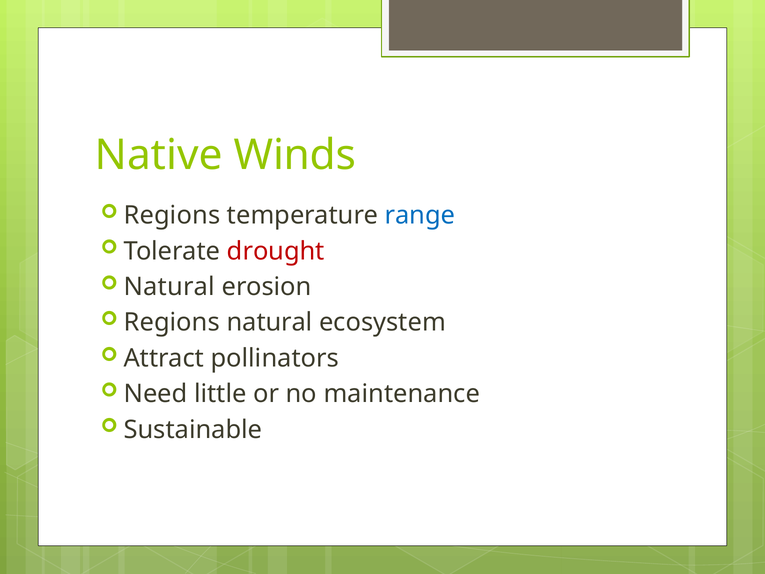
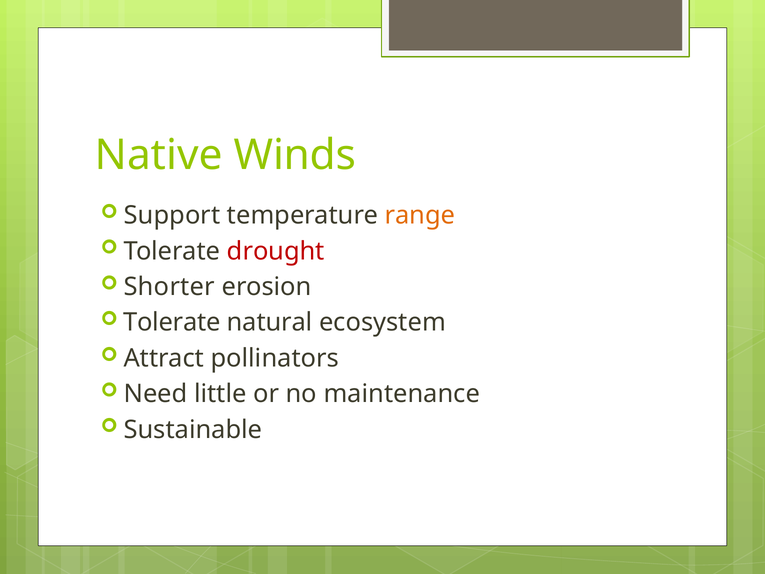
Regions at (172, 215): Regions -> Support
range colour: blue -> orange
Natural at (169, 287): Natural -> Shorter
Regions at (172, 322): Regions -> Tolerate
